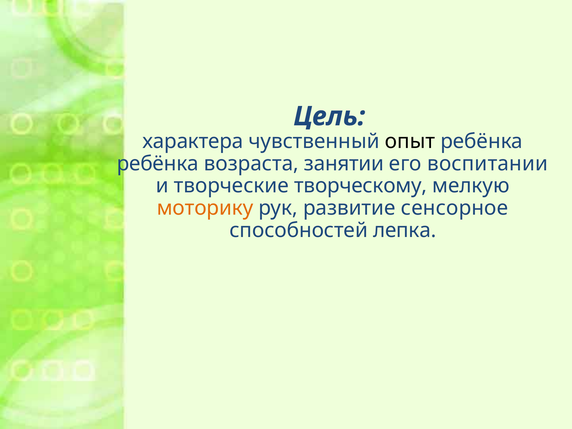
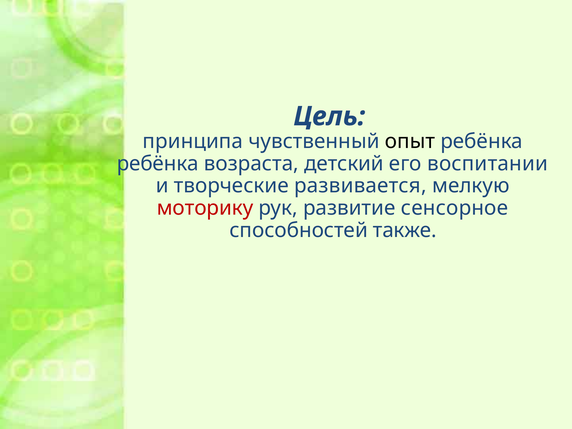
характера: характера -> принципа
занятии: занятии -> детский
творческому: творческому -> развивается
моторику colour: orange -> red
лепка: лепка -> также
